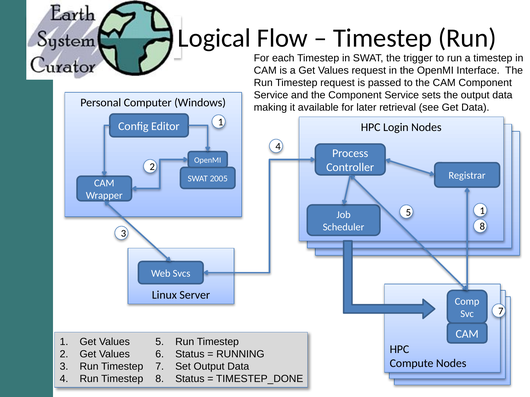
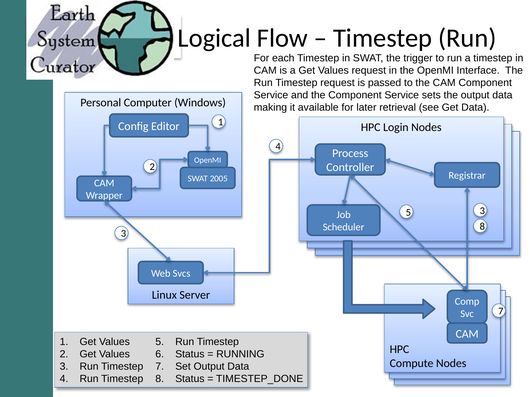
5 1: 1 -> 3
